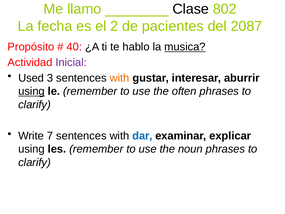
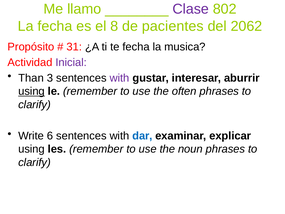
Clase colour: black -> purple
2: 2 -> 8
2087: 2087 -> 2062
40: 40 -> 31
te hablo: hablo -> fecha
musica underline: present -> none
Used: Used -> Than
with at (119, 78) colour: orange -> purple
7: 7 -> 6
